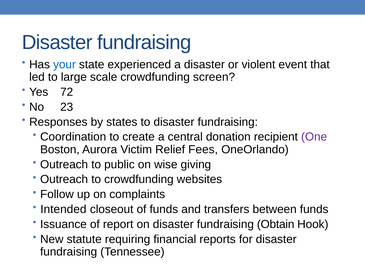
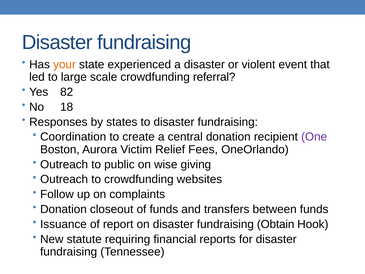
your colour: blue -> orange
screen: screen -> referral
72: 72 -> 82
23: 23 -> 18
Intended at (63, 209): Intended -> Donation
